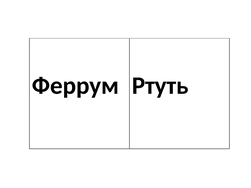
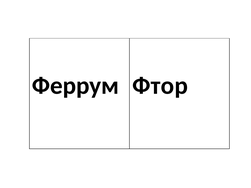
Ртуть: Ртуть -> Фтор
